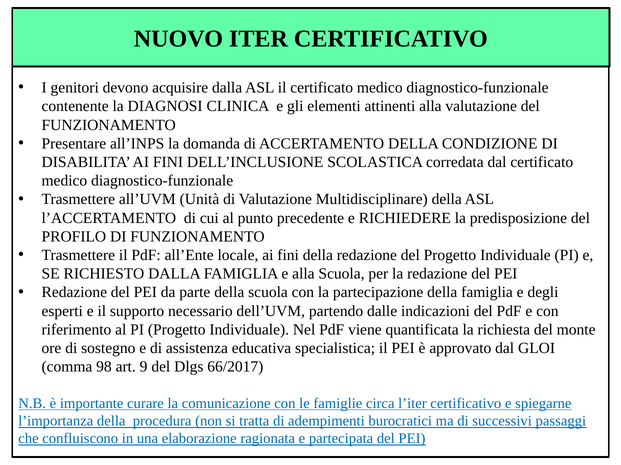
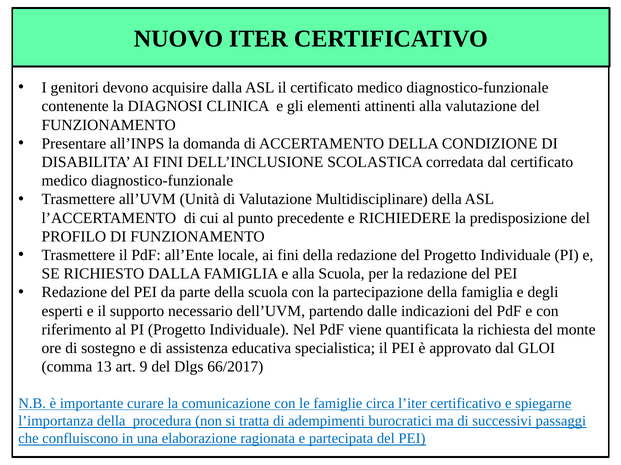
98: 98 -> 13
